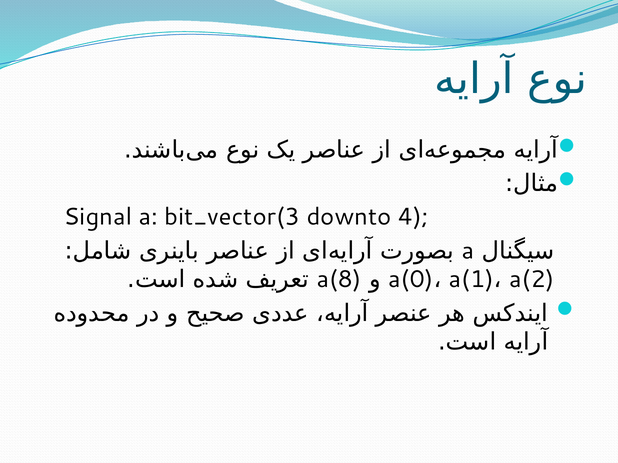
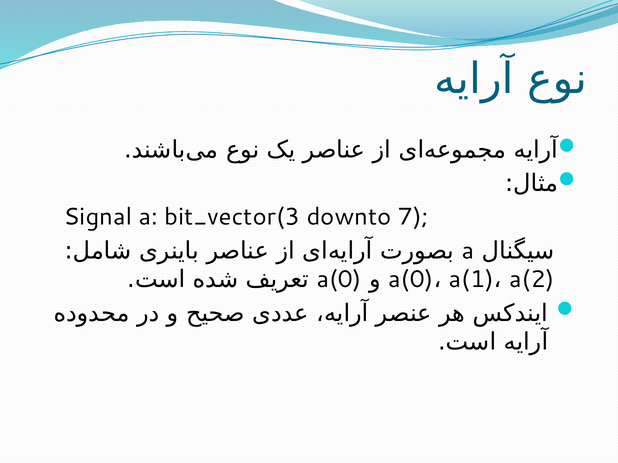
4: 4 -> 7
a(8: a(8 -> a(0
